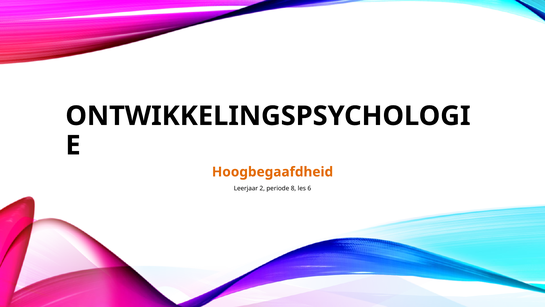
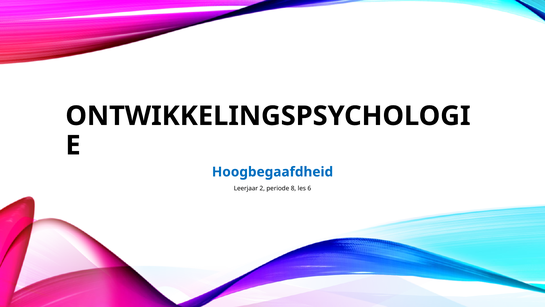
Hoogbegaafdheid colour: orange -> blue
